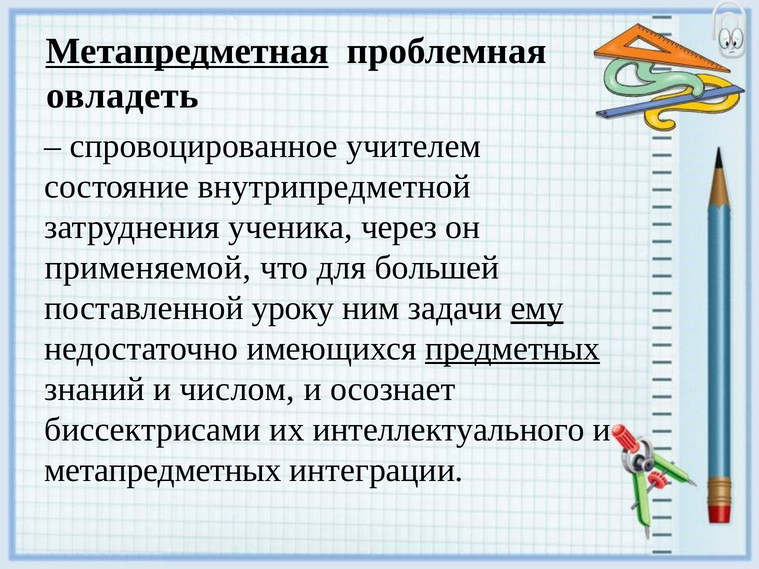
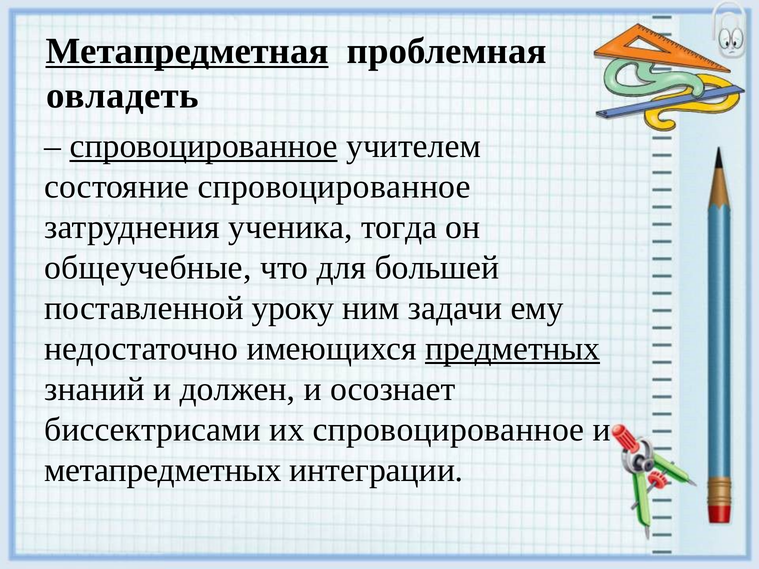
спровоцированное at (204, 146) underline: none -> present
состояние внутрипредметной: внутрипредметной -> спровоцированное
через: через -> тогда
применяемой: применяемой -> общеучебные
ему underline: present -> none
числом: числом -> должен
их интеллектуального: интеллектуального -> спровоцированное
